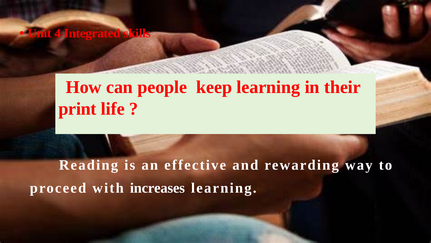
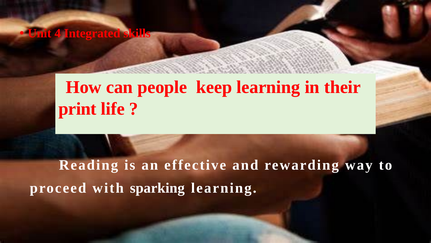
increases: increases -> sparking
